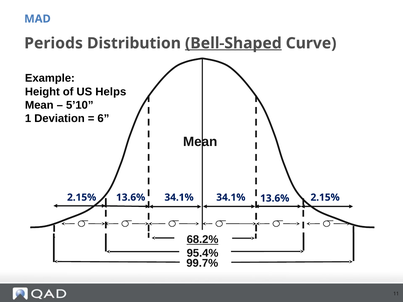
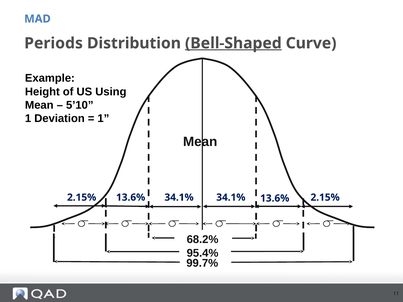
Helps: Helps -> Using
6 at (103, 119): 6 -> 1
68.2% underline: present -> none
